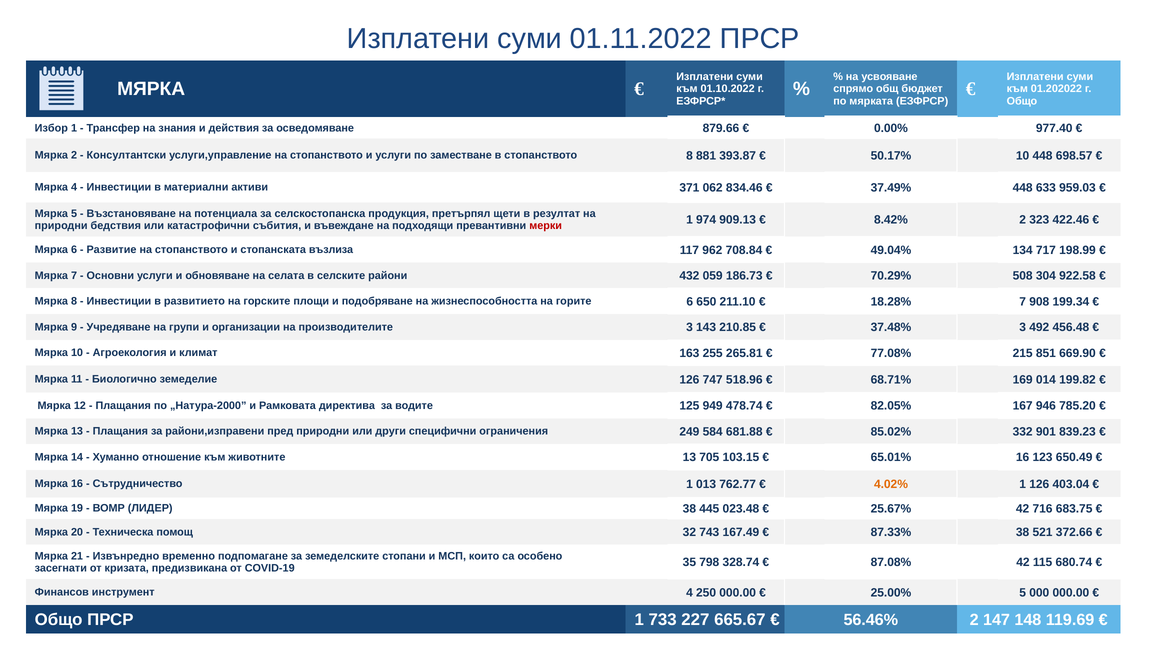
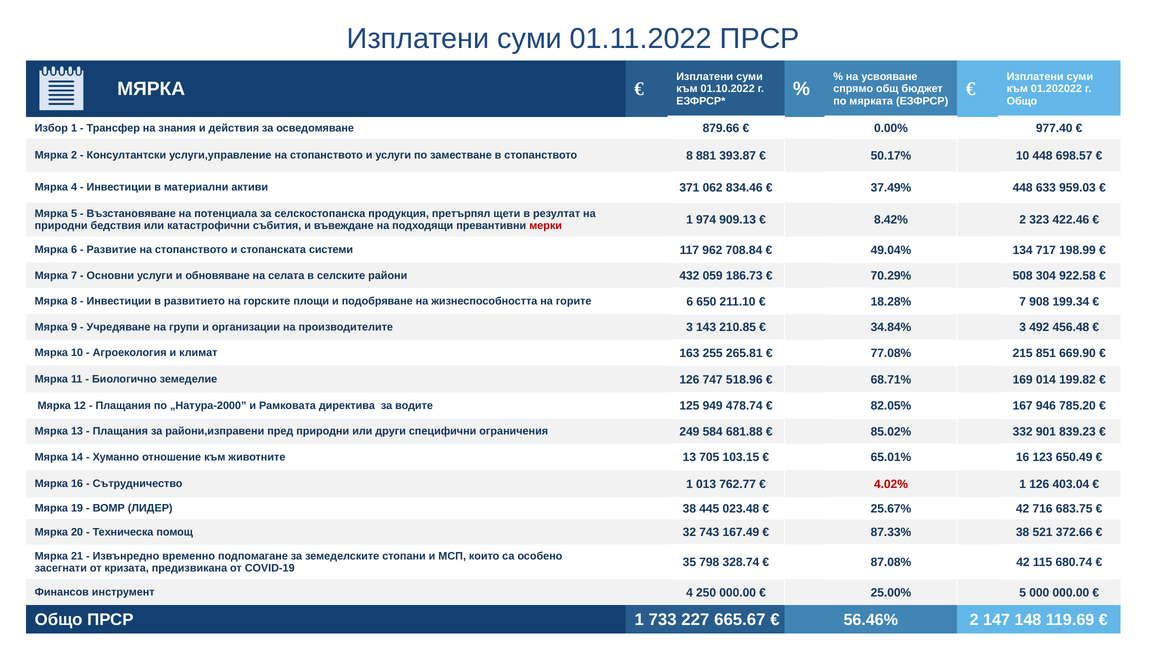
възлиза: възлиза -> системи
37.48%: 37.48% -> 34.84%
4.02% colour: orange -> red
